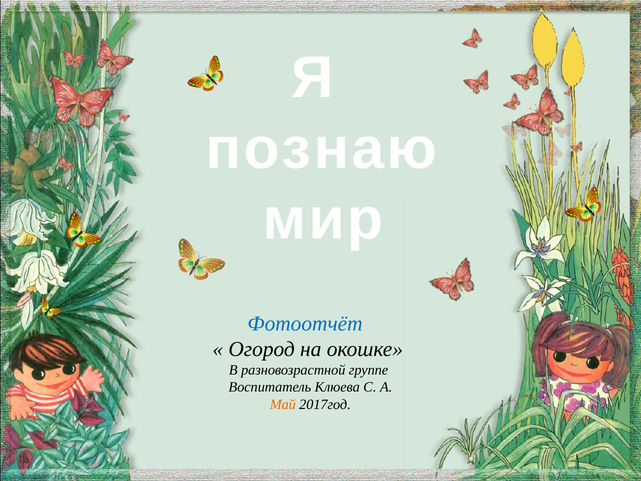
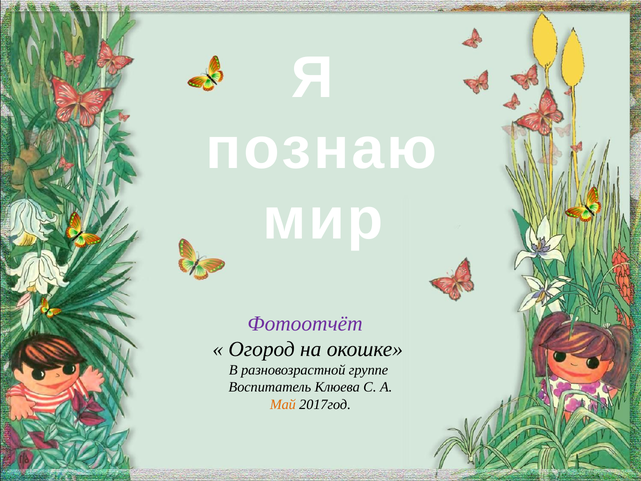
Фотоотчёт colour: blue -> purple
